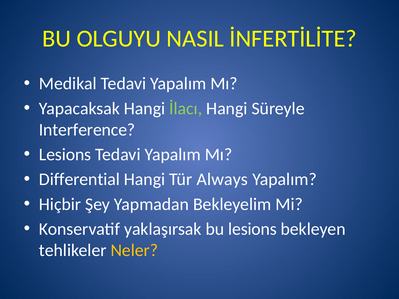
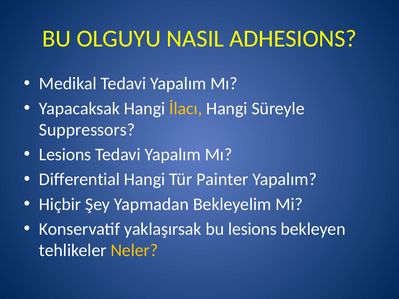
İNFERTİLİTE: İNFERTİLİTE -> ADHESIONS
İlacı colour: light green -> yellow
Interference: Interference -> Suppressors
Always: Always -> Painter
